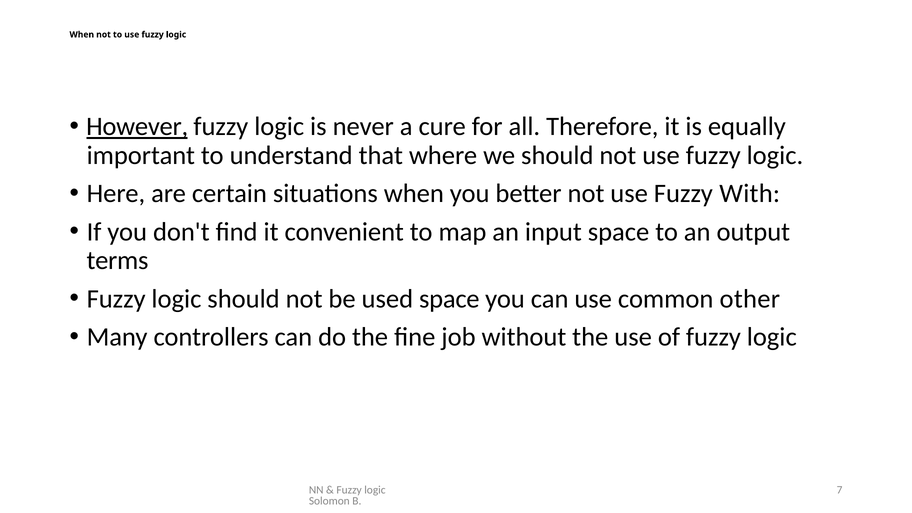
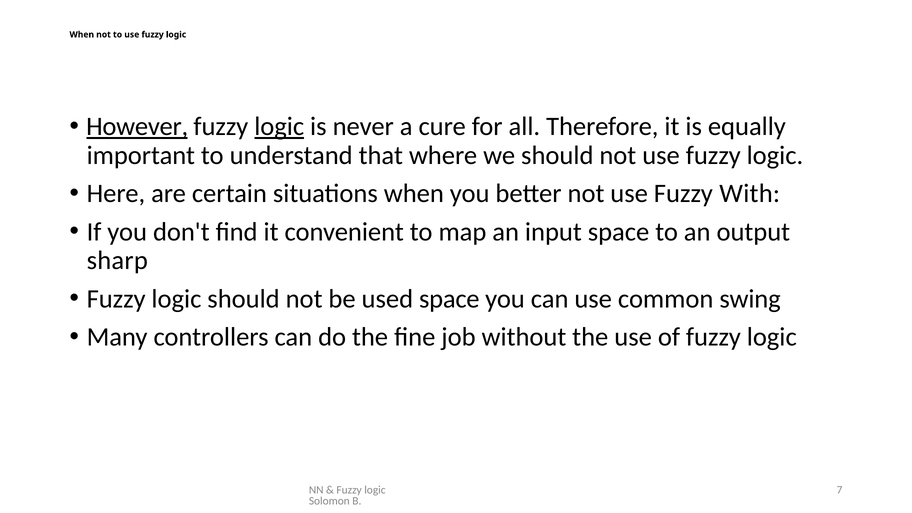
logic at (279, 127) underline: none -> present
terms: terms -> sharp
other: other -> swing
